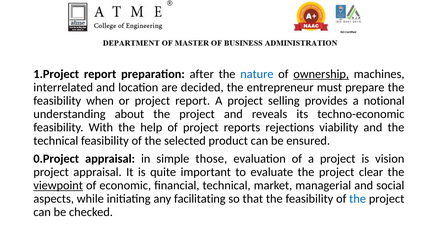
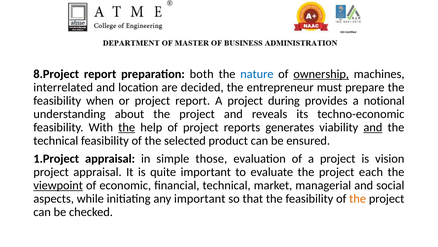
1.Project: 1.Project -> 8.Project
after: after -> both
selling: selling -> during
the at (127, 127) underline: none -> present
rejections: rejections -> generates
and at (373, 127) underline: none -> present
0.Project: 0.Project -> 1.Project
clear: clear -> each
any facilitating: facilitating -> important
the at (358, 198) colour: blue -> orange
